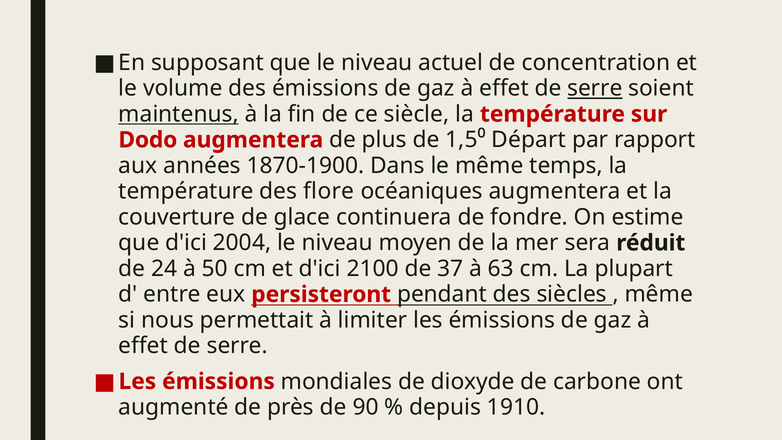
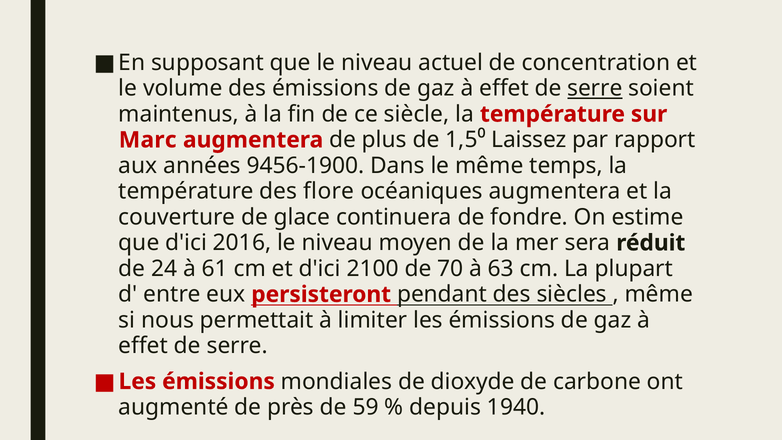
maintenus underline: present -> none
Dodo: Dodo -> Marc
Départ: Départ -> Laissez
1870-1900: 1870-1900 -> 9456-1900
2004: 2004 -> 2016
50: 50 -> 61
37: 37 -> 70
90: 90 -> 59
1910: 1910 -> 1940
